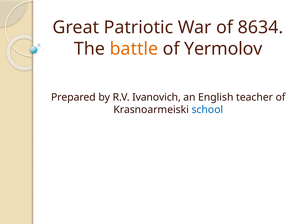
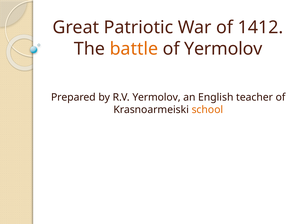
8634: 8634 -> 1412
R.V Ivanovich: Ivanovich -> Yermolov
school colour: blue -> orange
